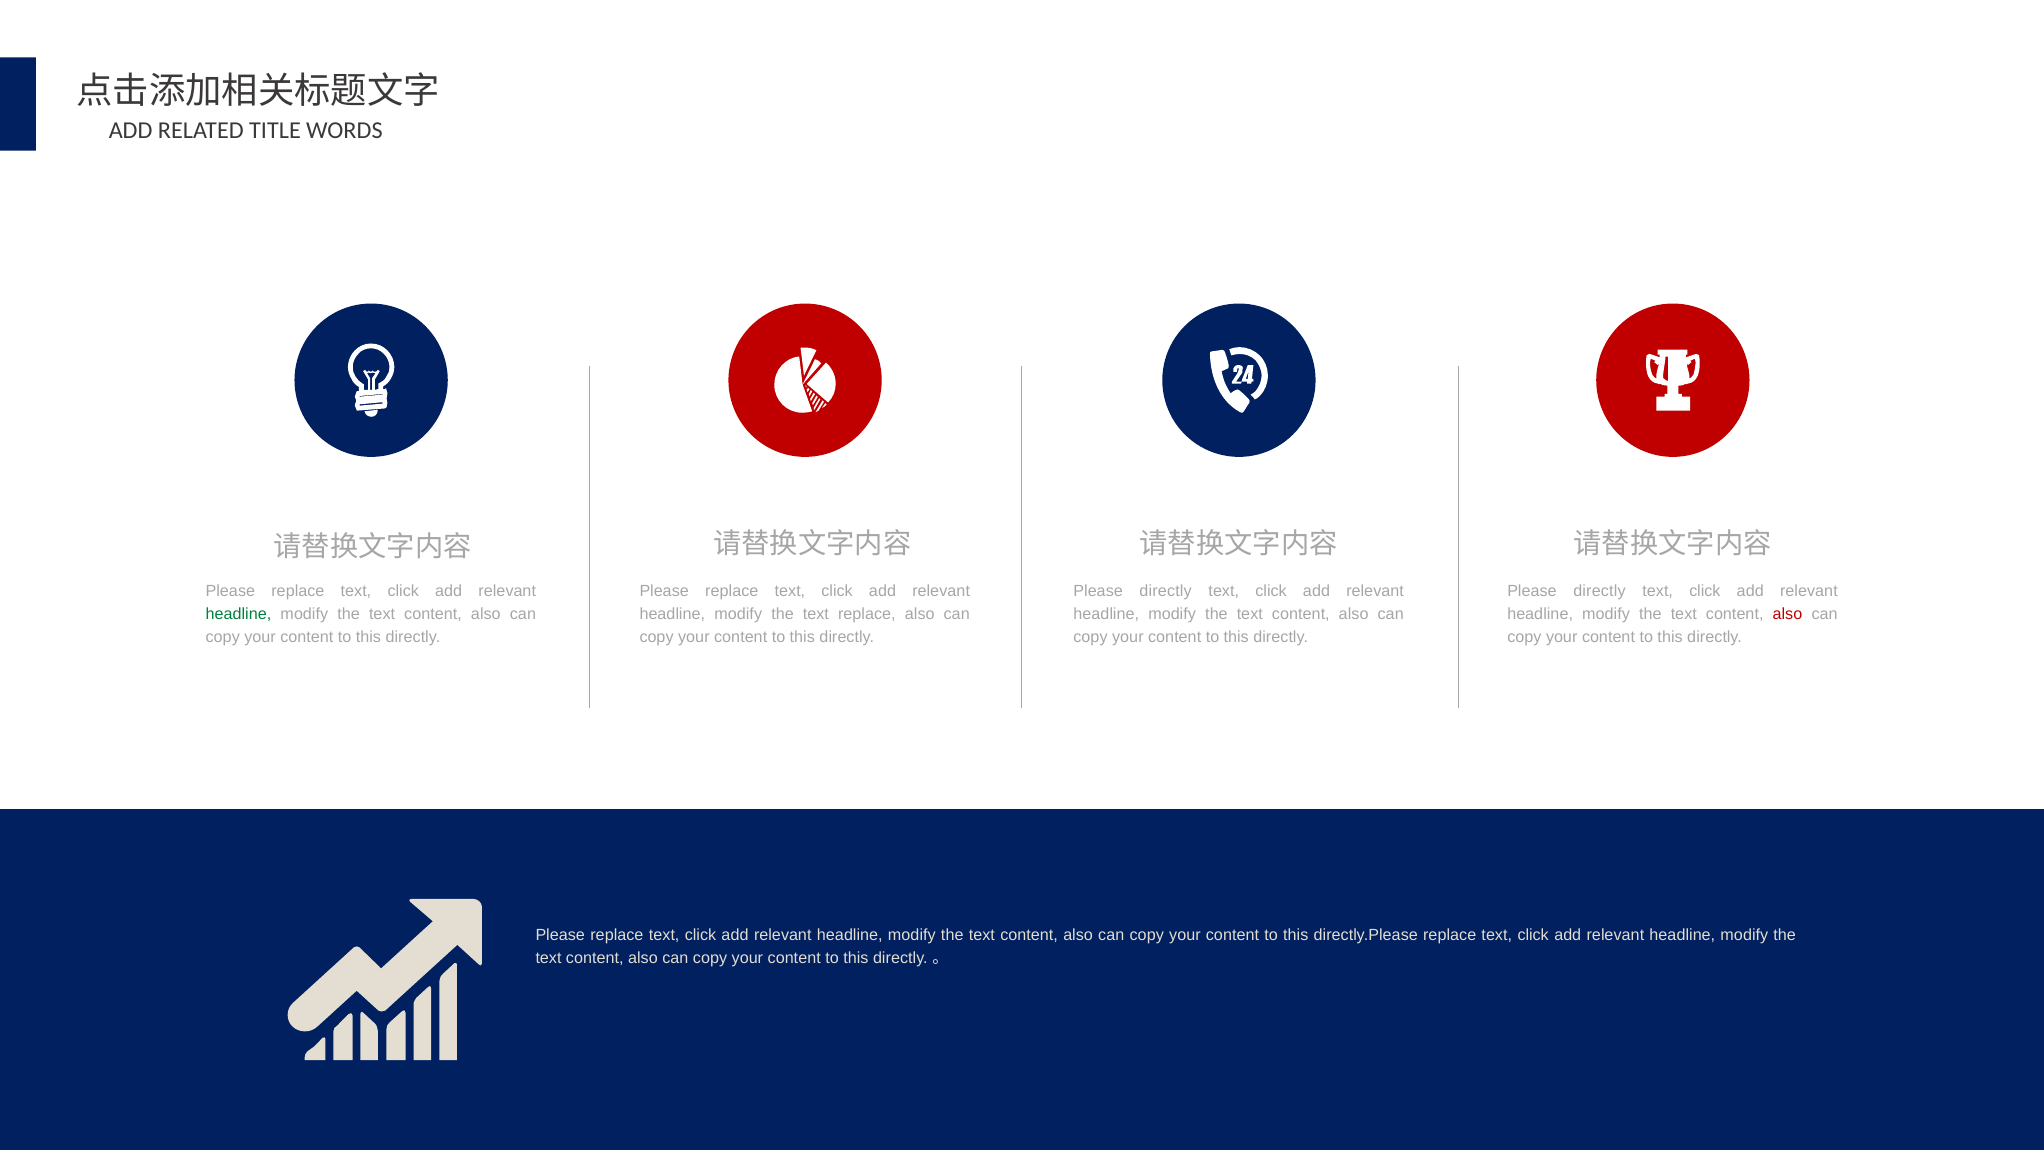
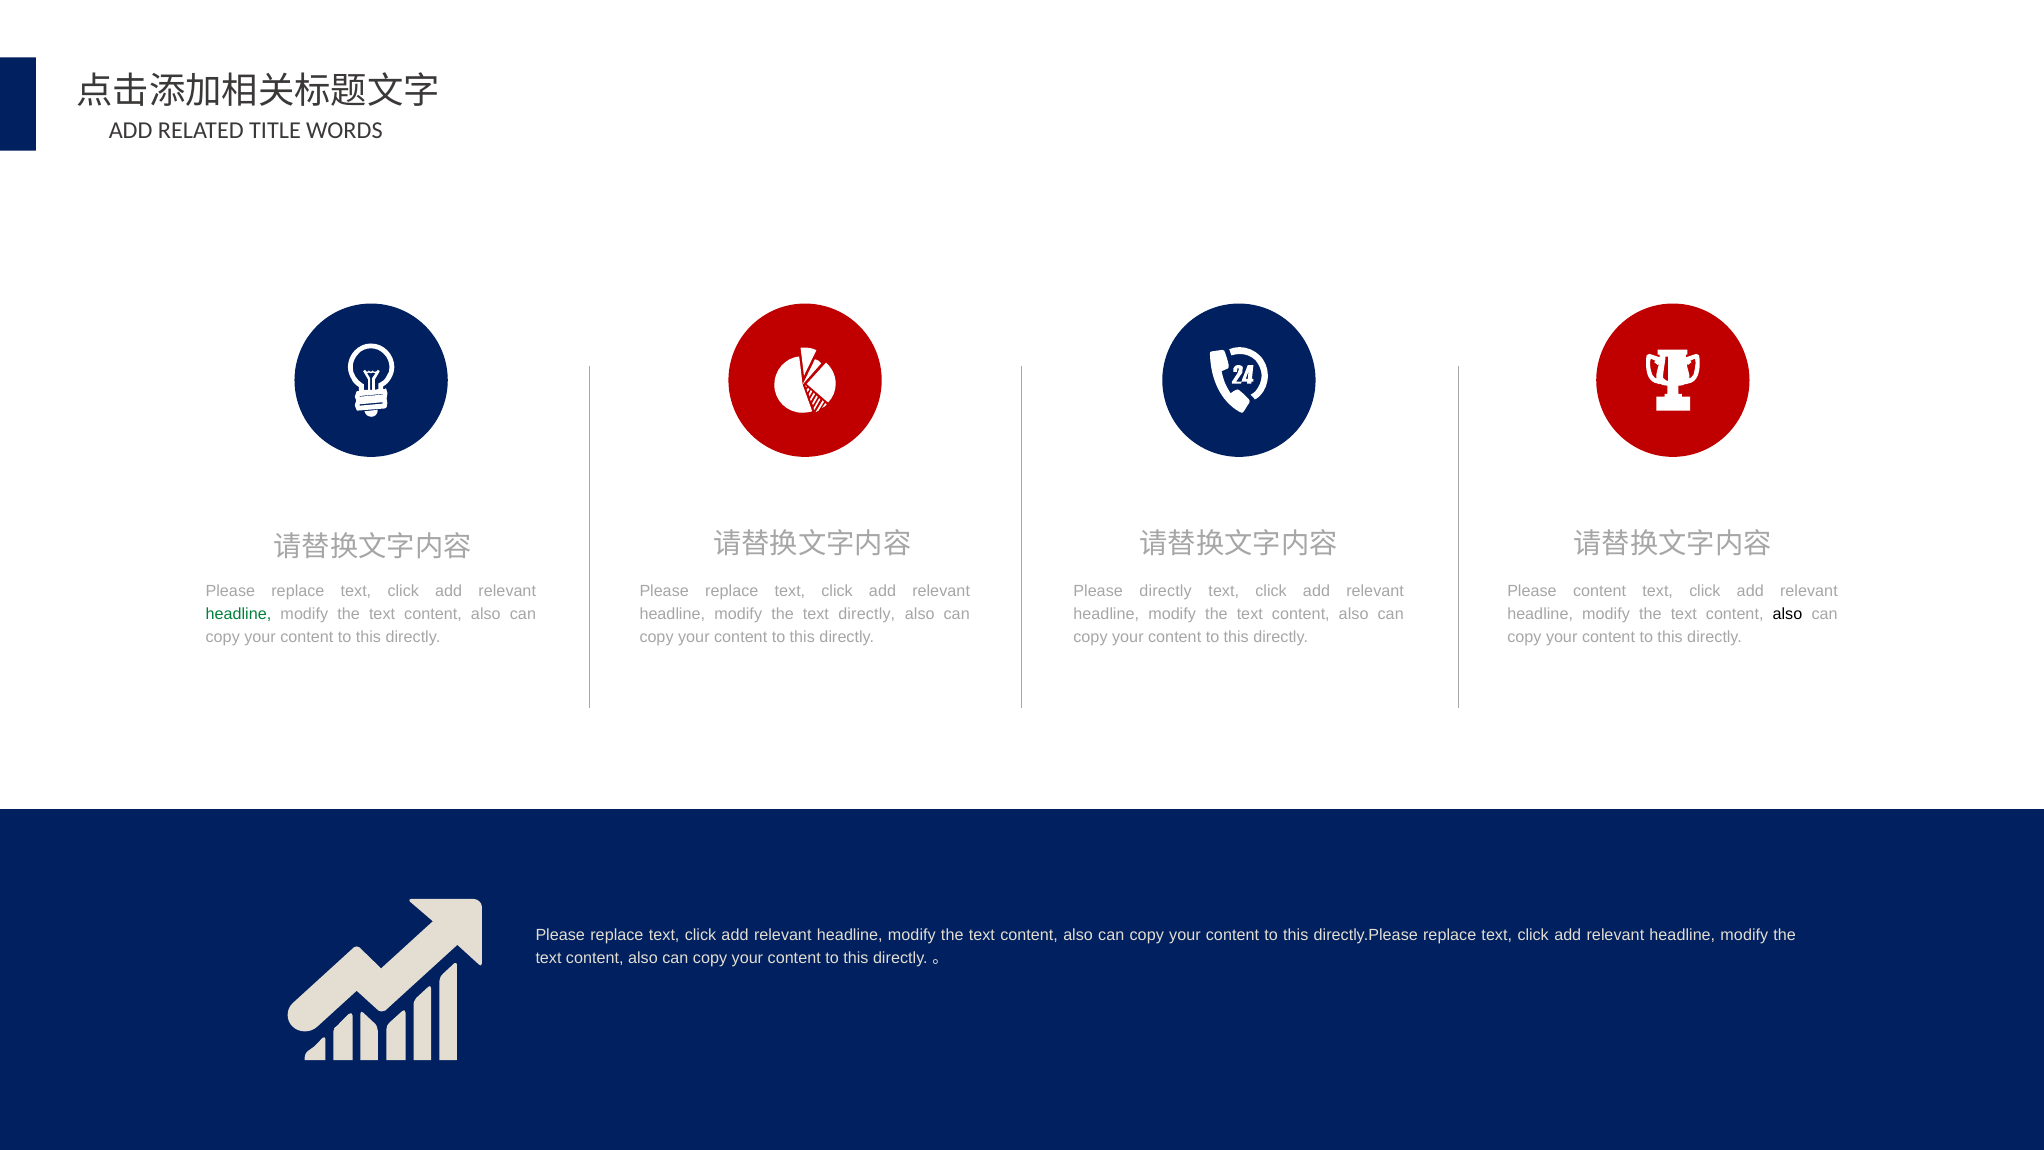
directly at (1599, 591): directly -> content
text replace: replace -> directly
also at (1787, 614) colour: red -> black
